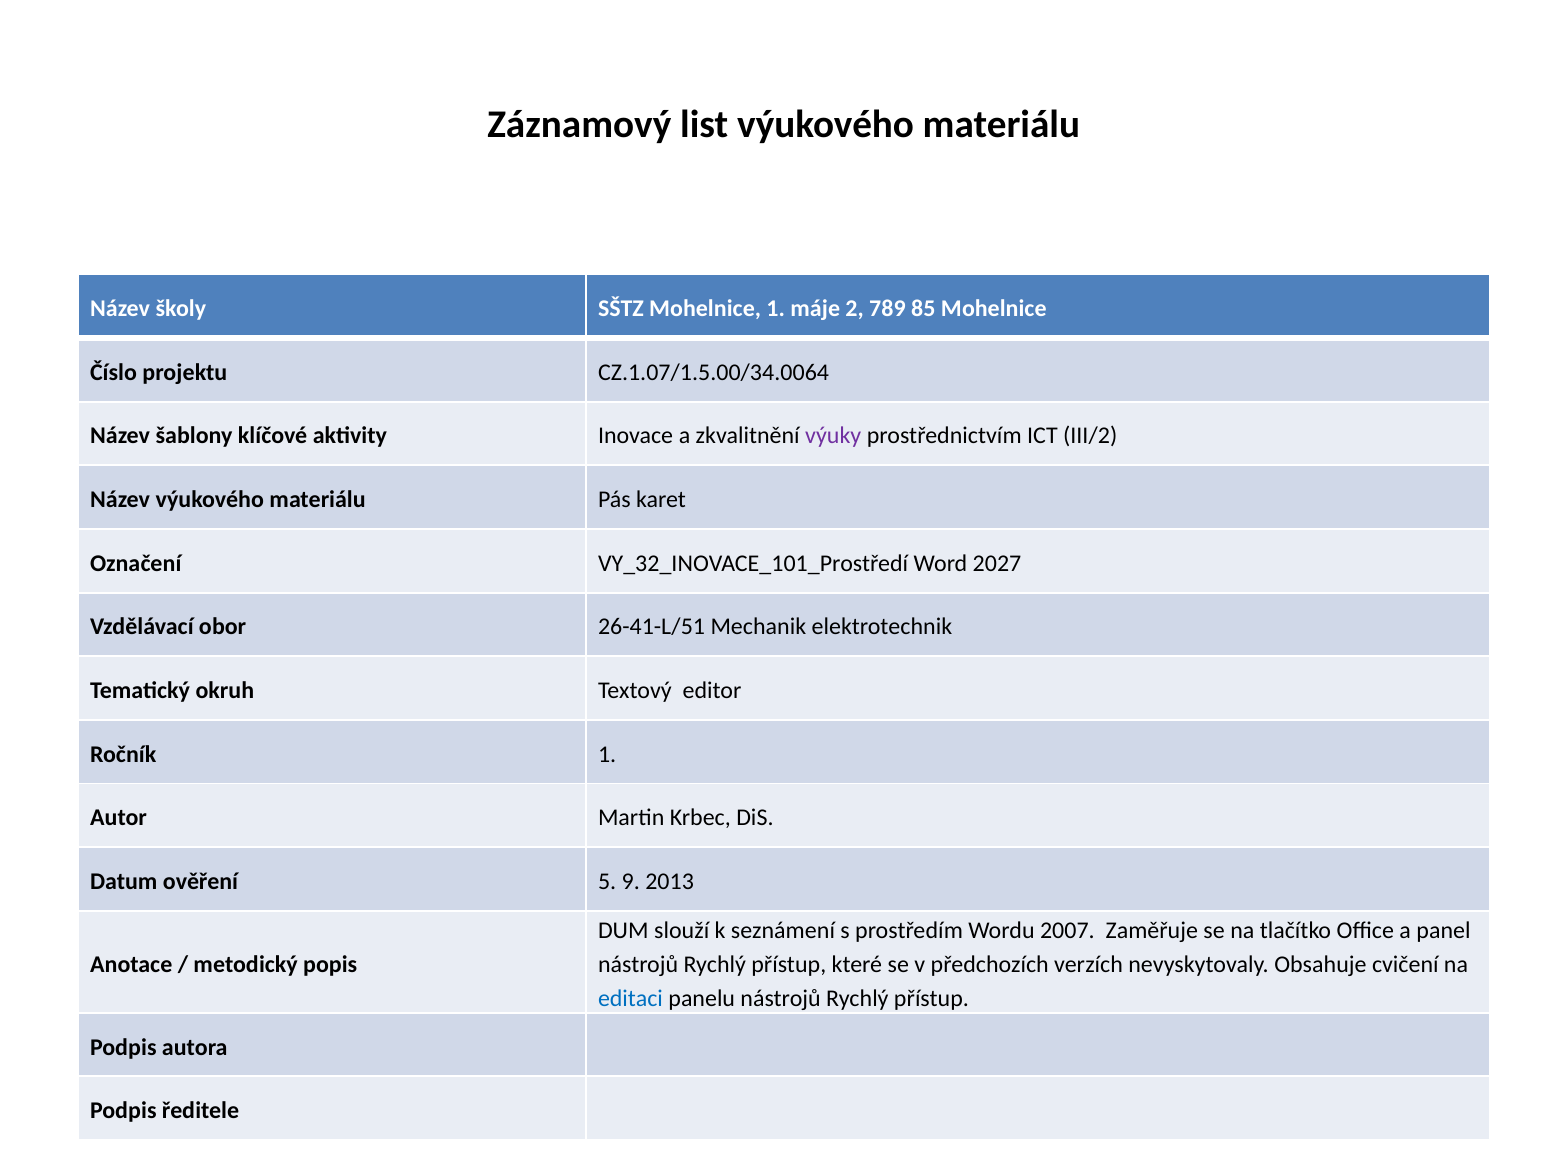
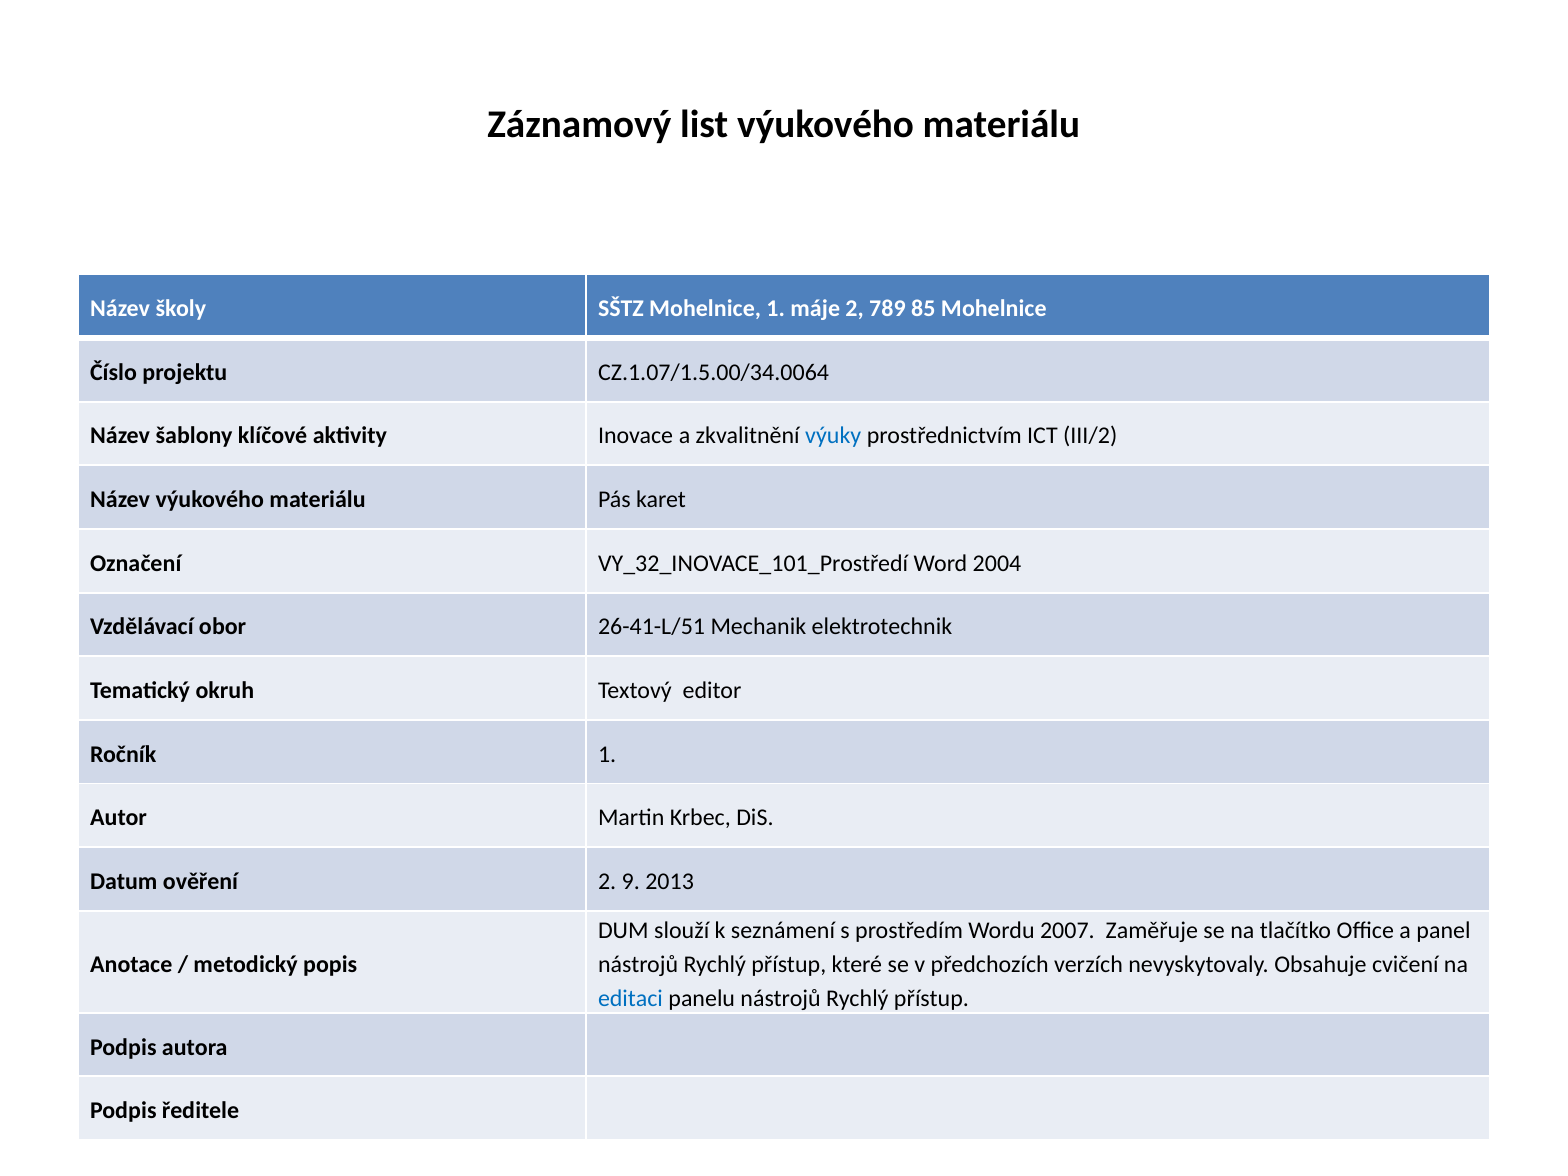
výuky colour: purple -> blue
2027: 2027 -> 2004
ověření 5: 5 -> 2
